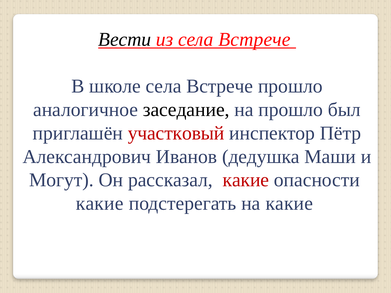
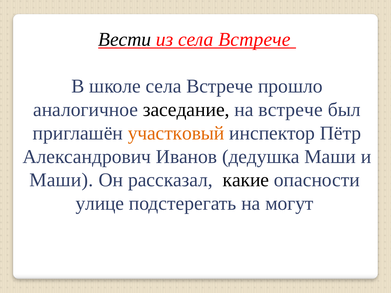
на прошло: прошло -> встрече
участковый colour: red -> orange
Могут at (61, 180): Могут -> Маши
какие at (246, 180) colour: red -> black
какие at (100, 204): какие -> улице
на какие: какие -> могут
